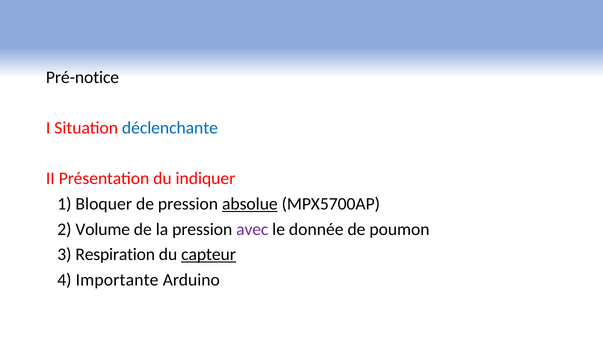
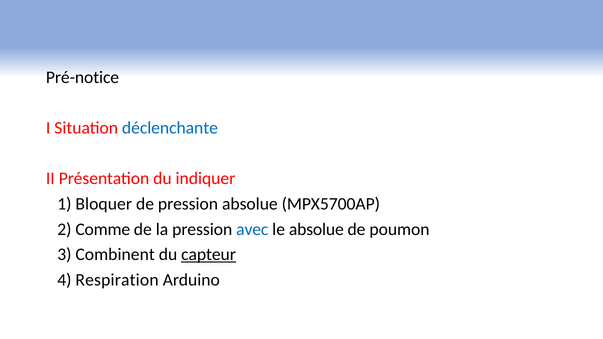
absolue at (250, 204) underline: present -> none
Volume: Volume -> Comme
avec colour: purple -> blue
le donnée: donnée -> absolue
Respiration: Respiration -> Combinent
Importante: Importante -> Respiration
